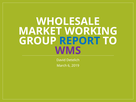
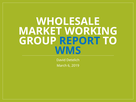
WMS colour: purple -> blue
